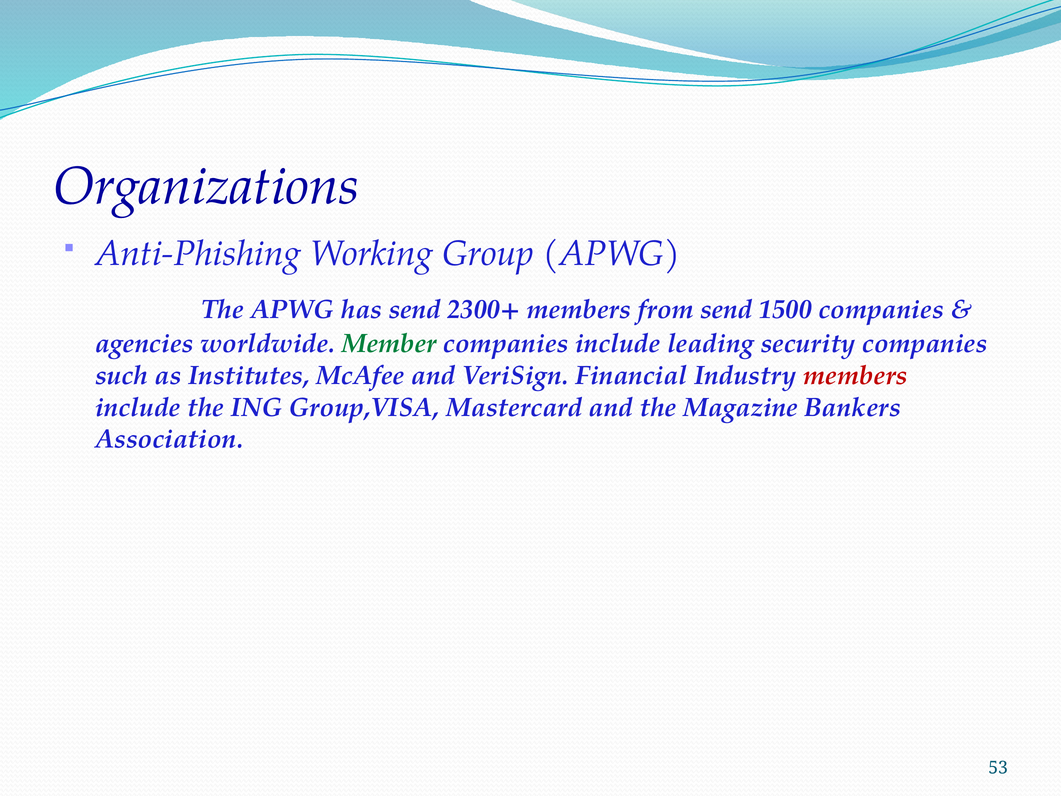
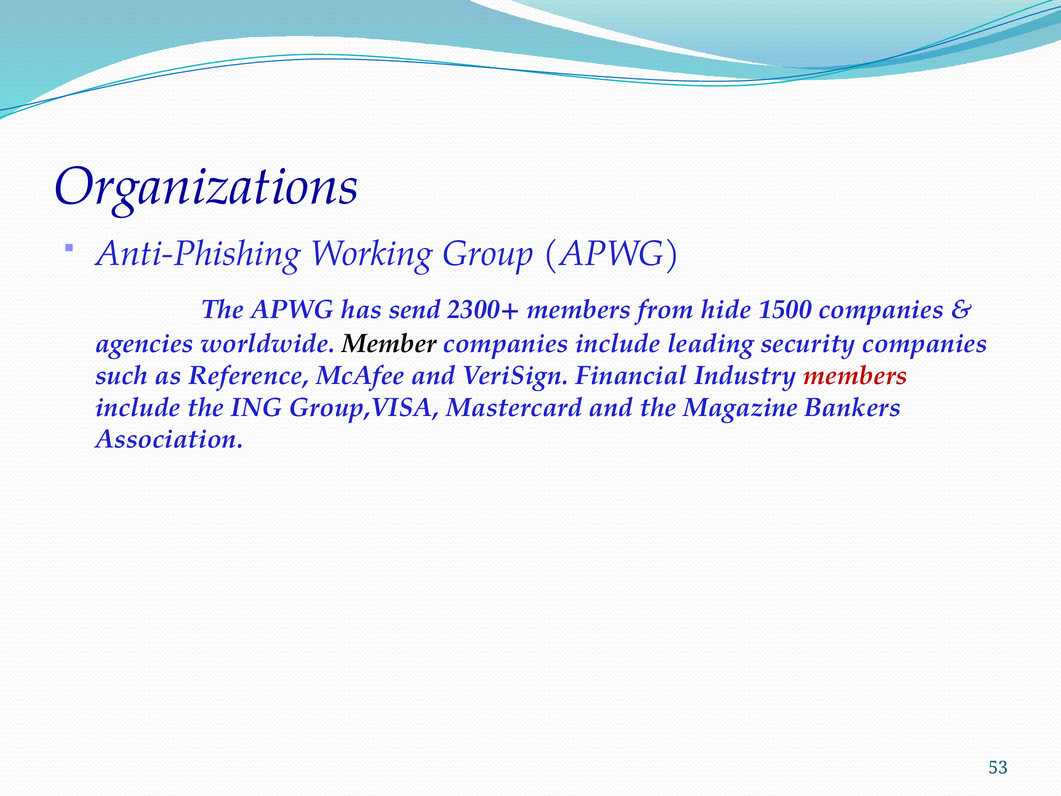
from send: send -> hide
Member colour: green -> black
Institutes: Institutes -> Reference
